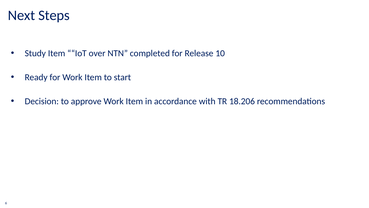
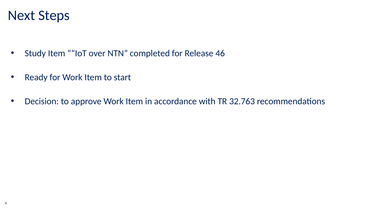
10: 10 -> 46
18.206: 18.206 -> 32.763
